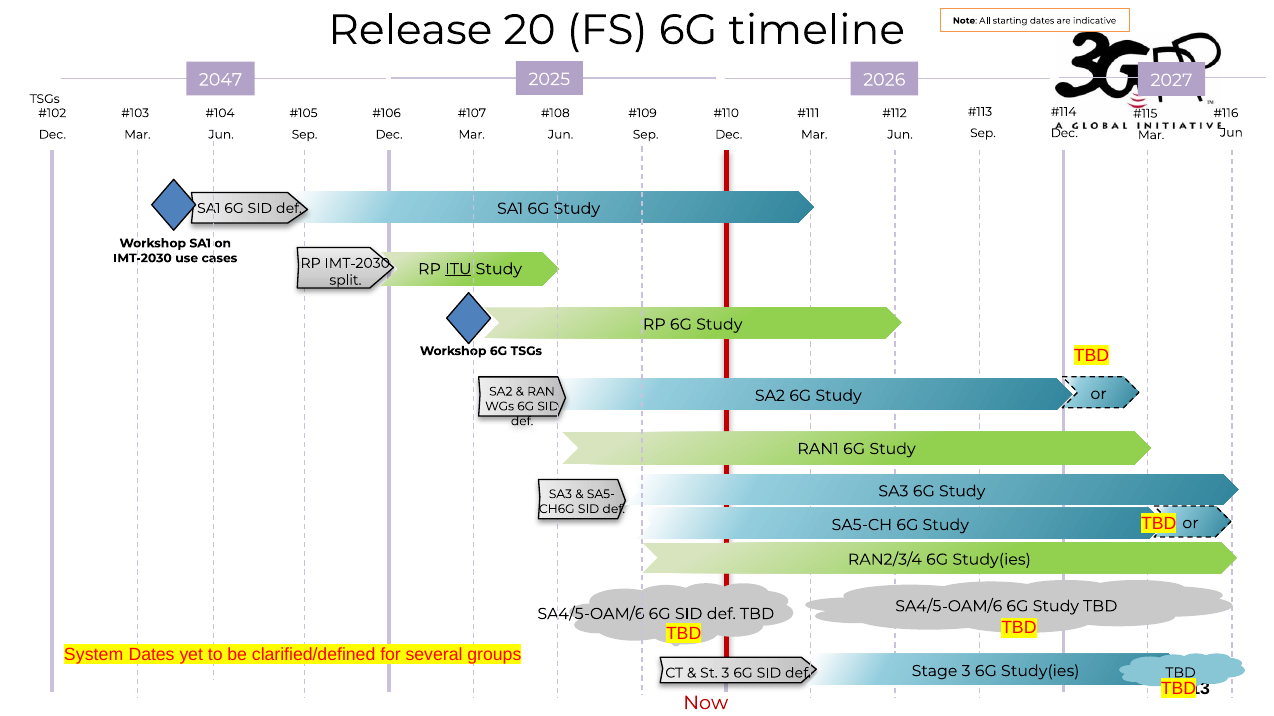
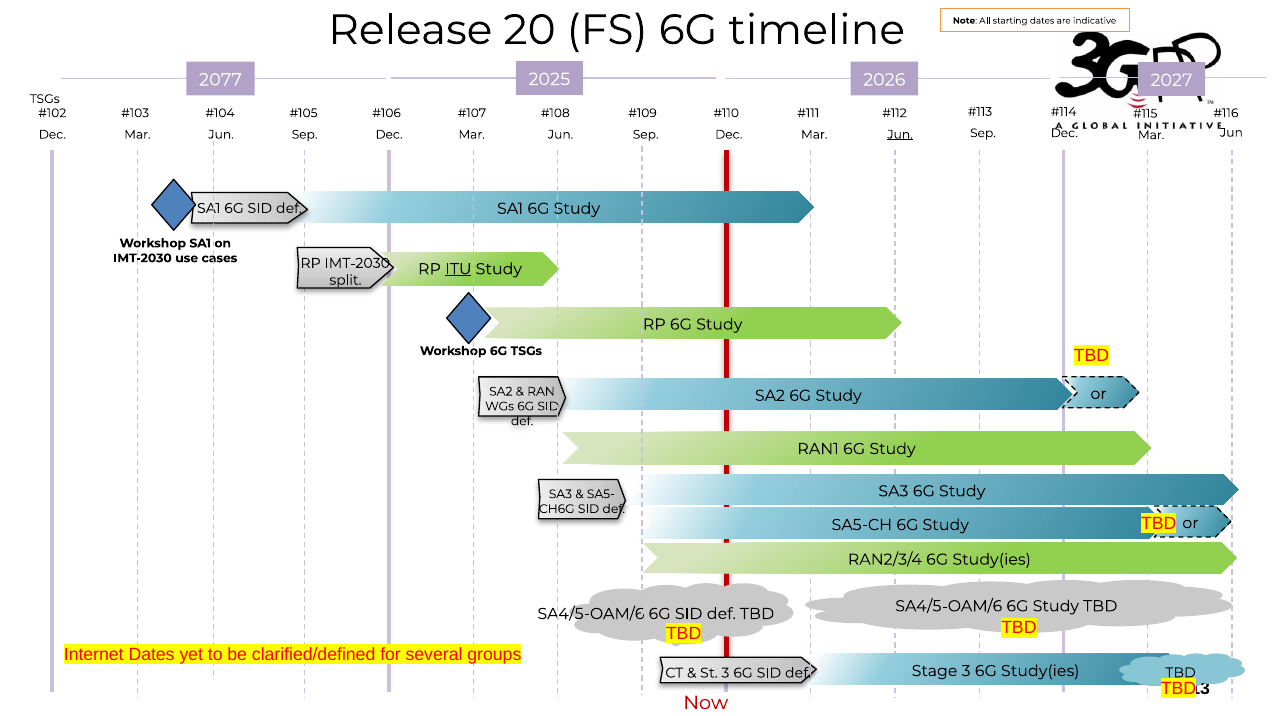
2047: 2047 -> 2077
Jun at (900, 135) underline: none -> present
System: System -> Internet
